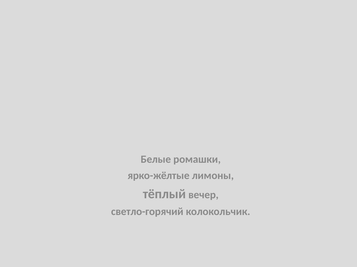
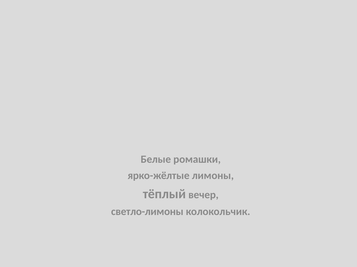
светло-горячий: светло-горячий -> светло-лимоны
